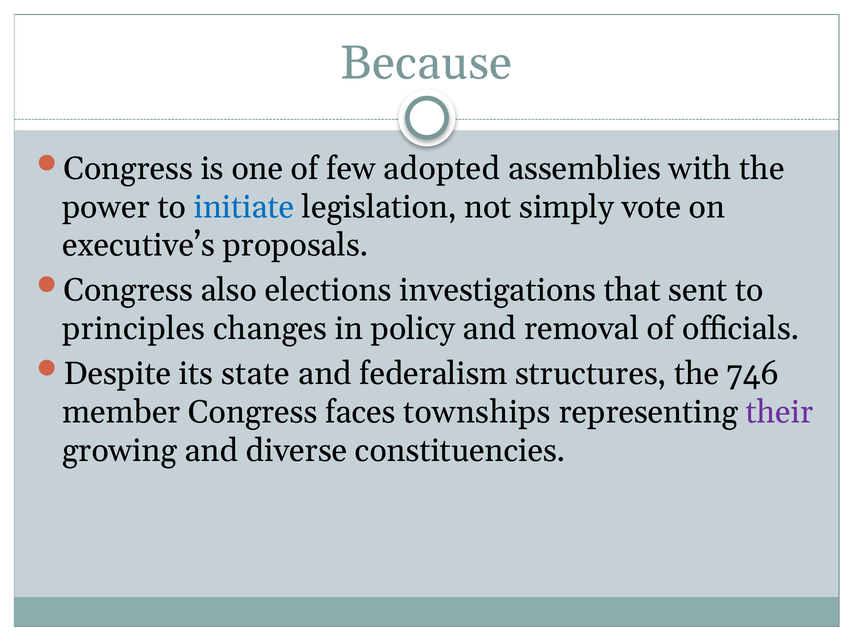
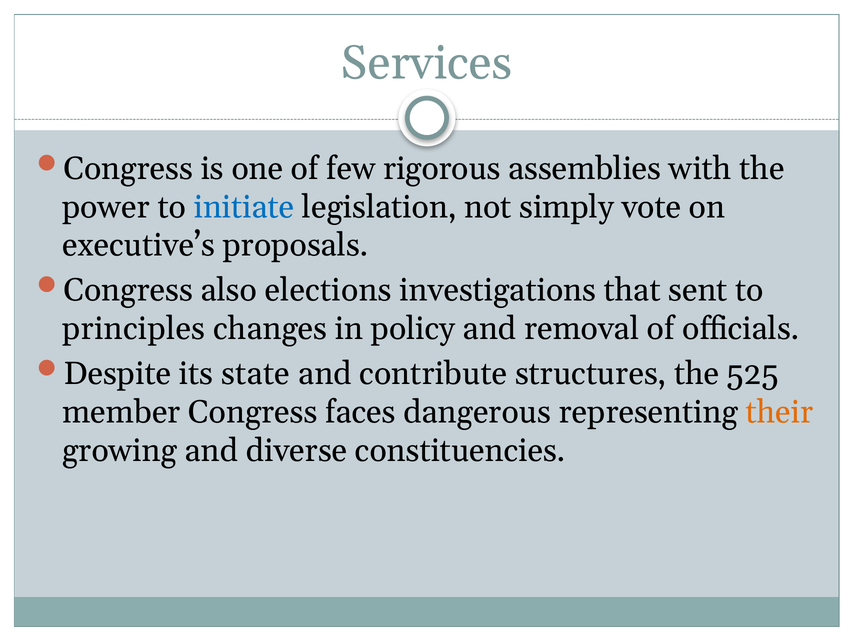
Because: Because -> Services
adopted: adopted -> rigorous
federalism: federalism -> contribute
746: 746 -> 525
townships: townships -> dangerous
their colour: purple -> orange
